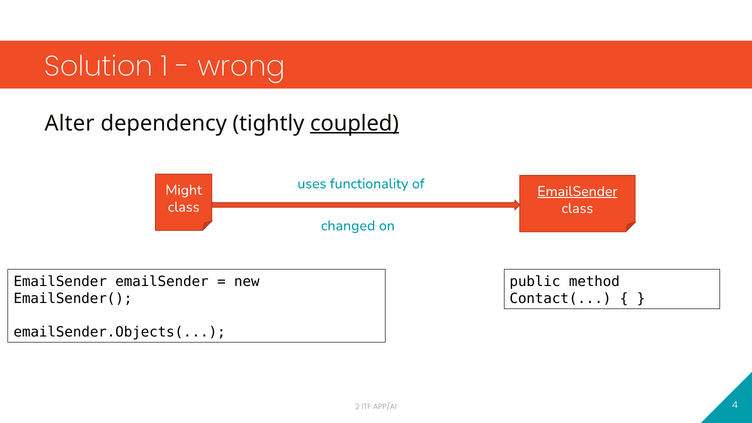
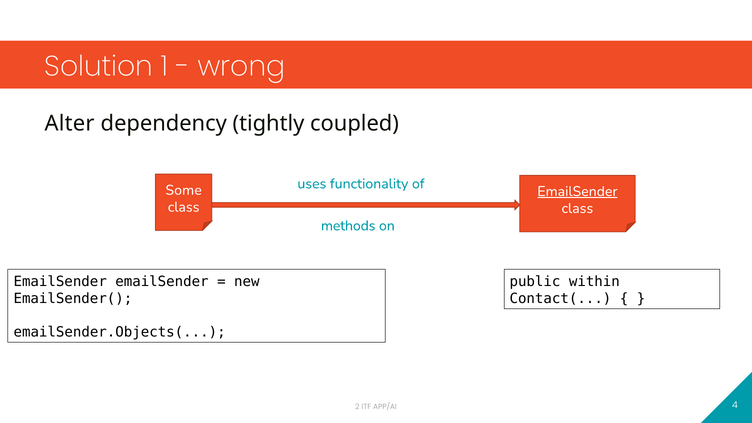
coupled underline: present -> none
Might: Might -> Some
changed: changed -> methods
method: method -> within
